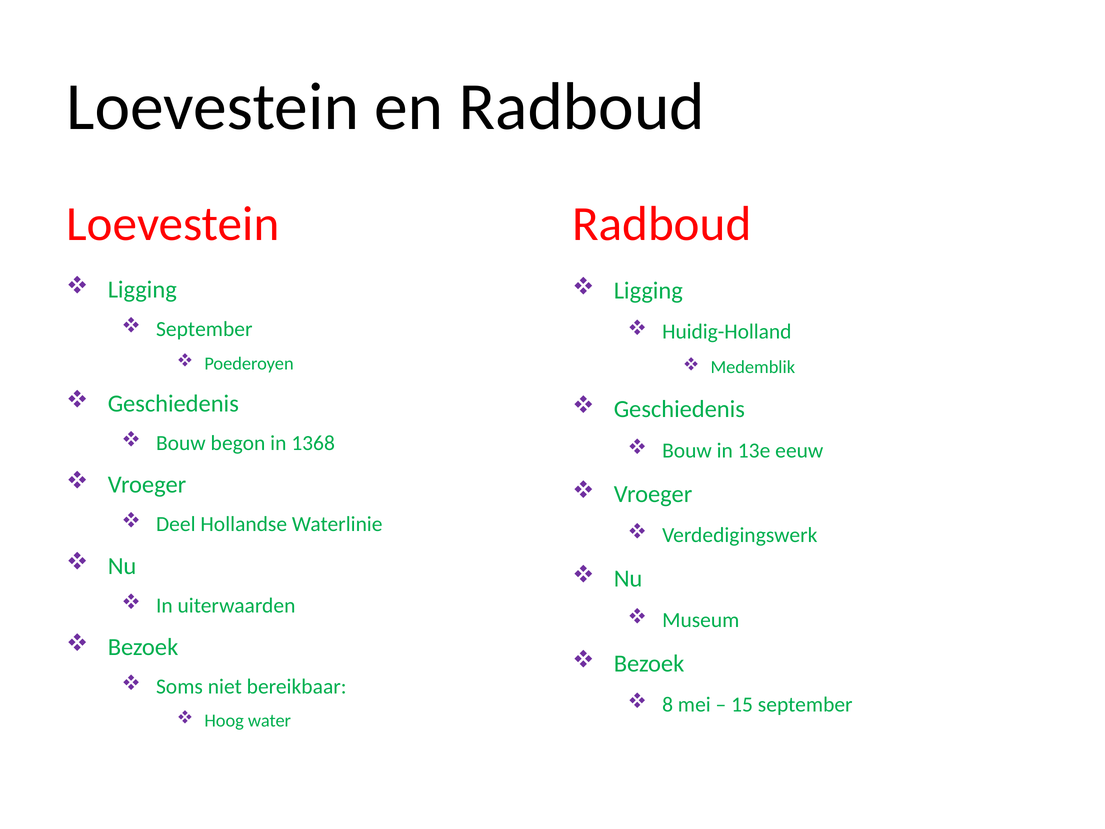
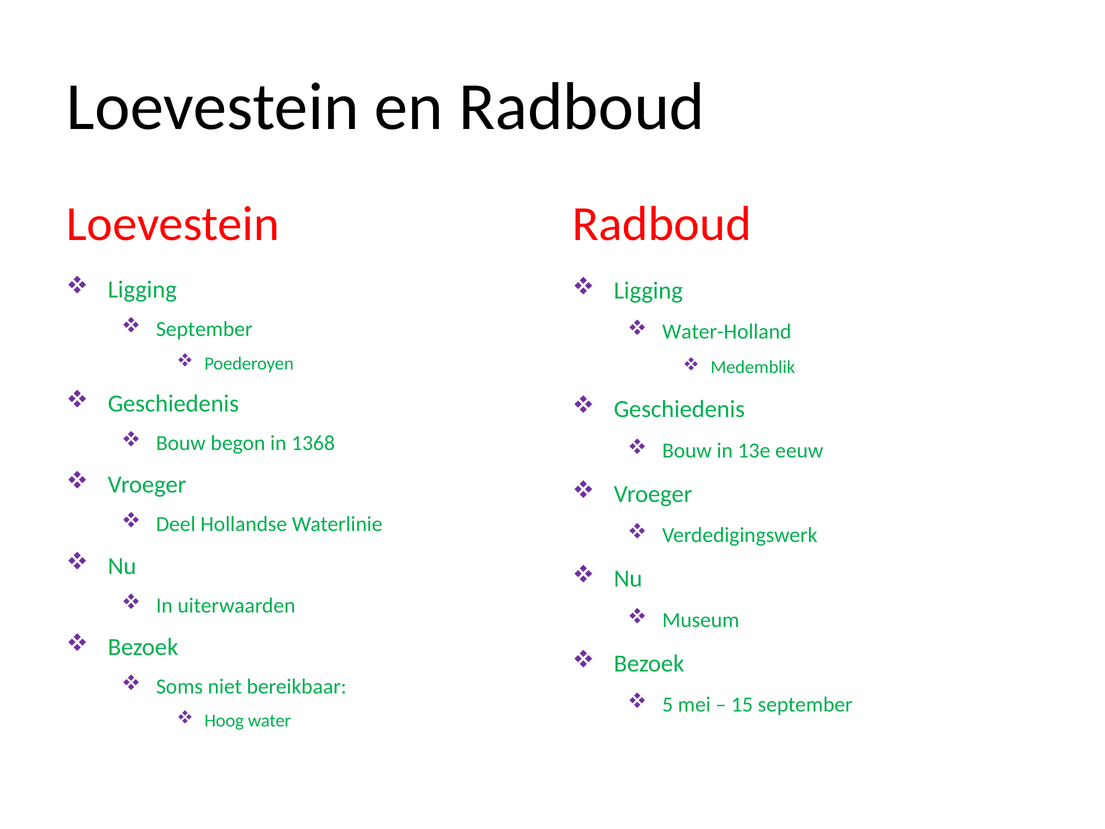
Huidig-Holland: Huidig-Holland -> Water-Holland
8: 8 -> 5
